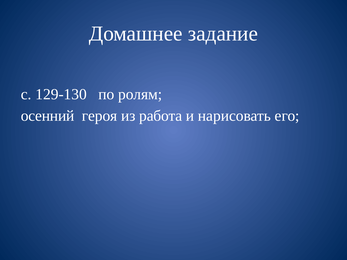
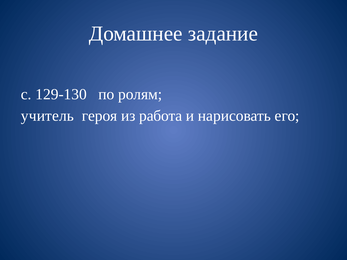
осенний: осенний -> учитель
